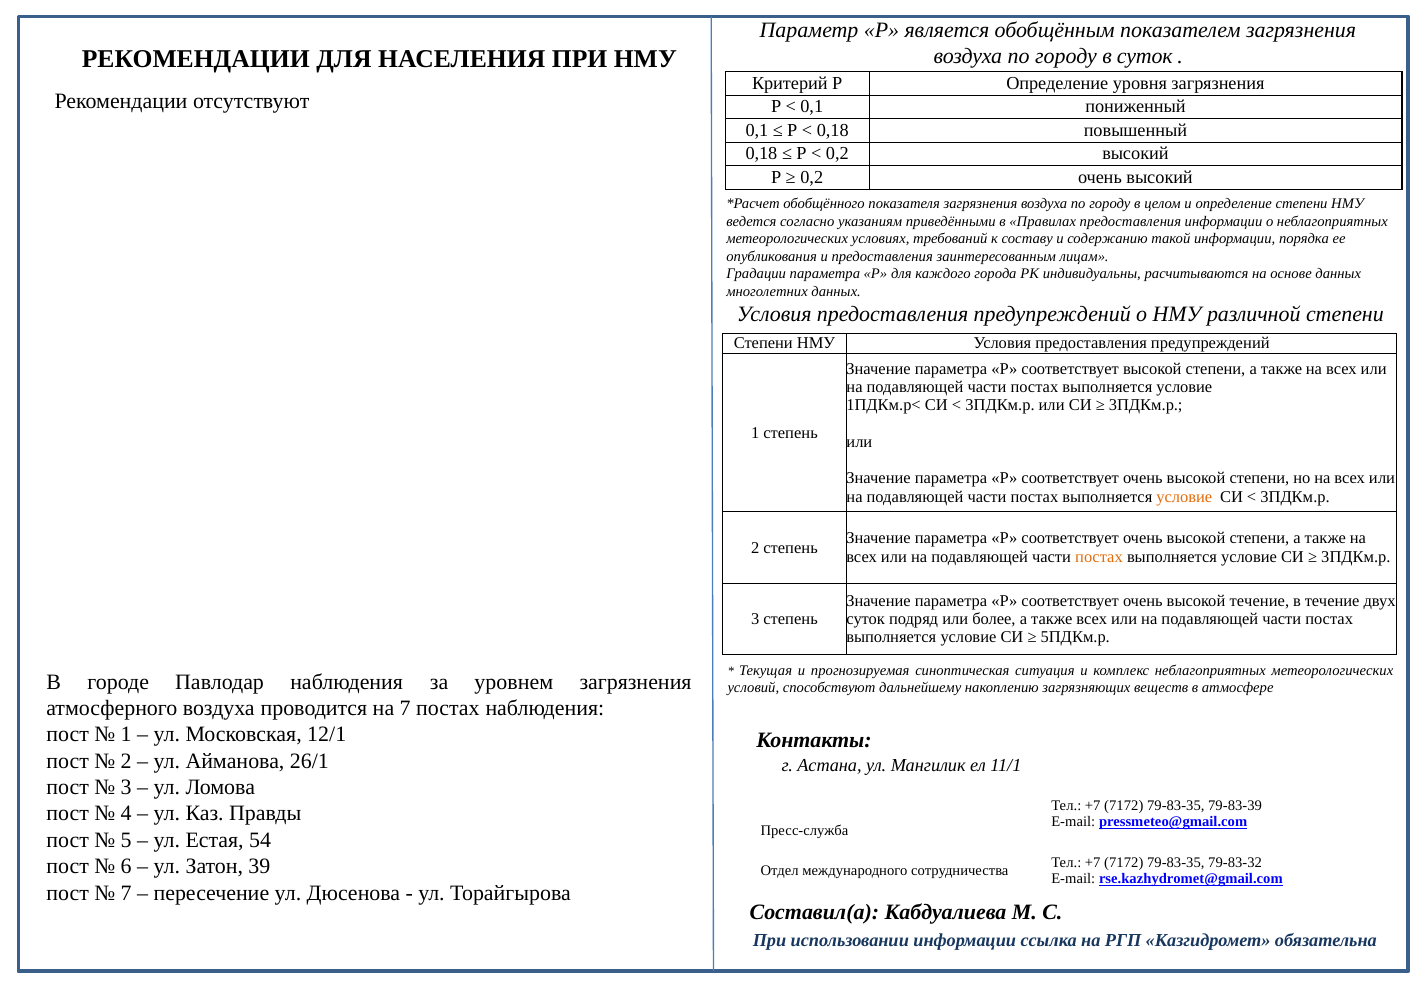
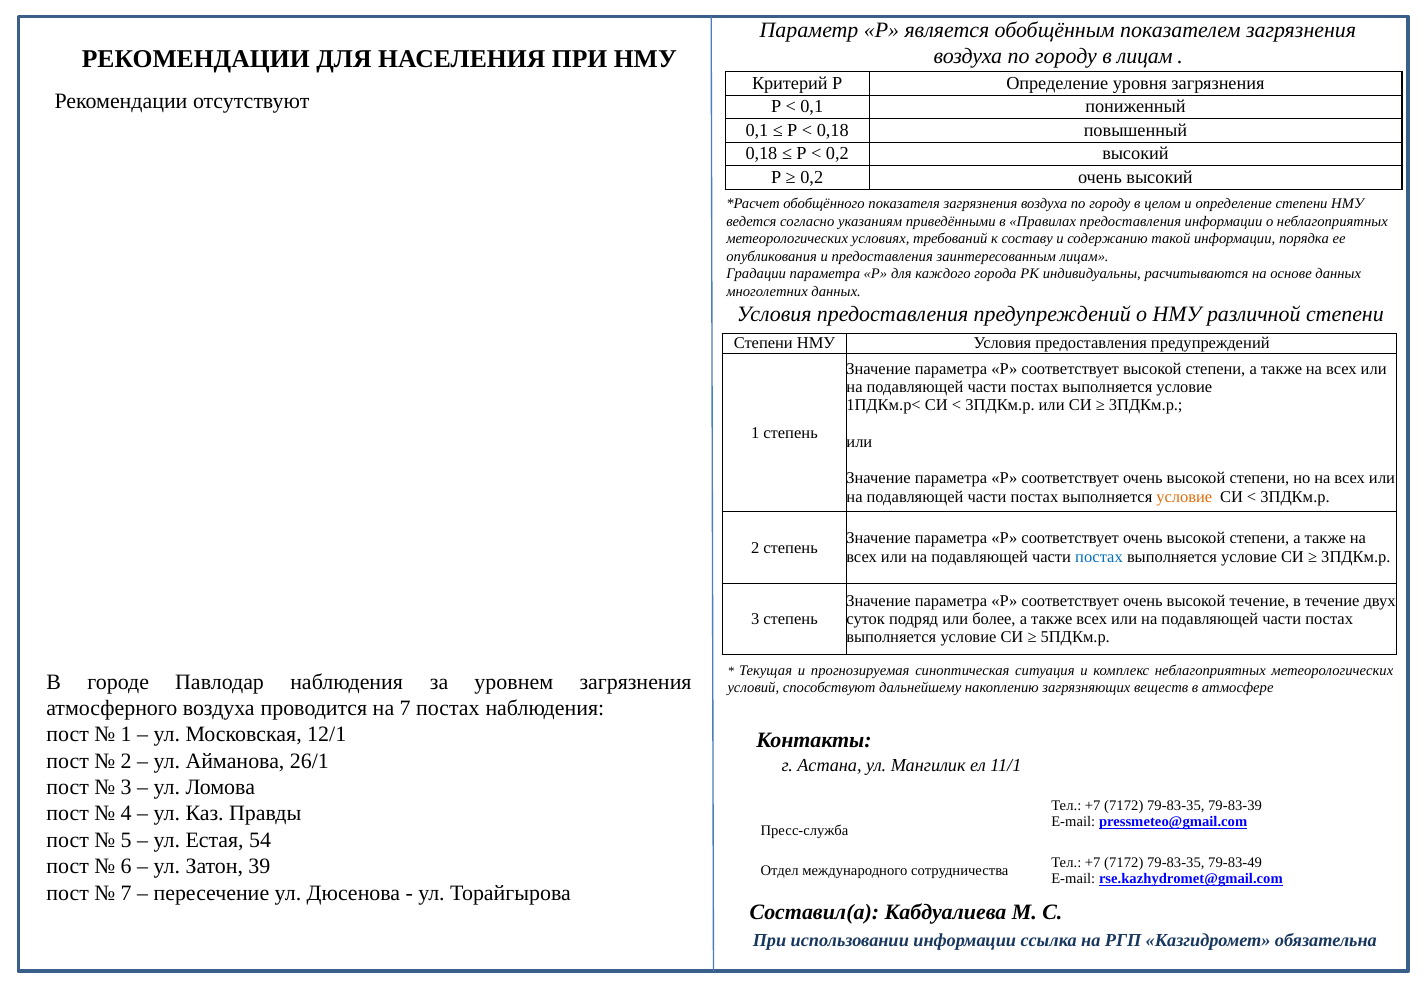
в суток: суток -> лицам
постах at (1099, 557) colour: orange -> blue
79-83-32: 79-83-32 -> 79-83-49
